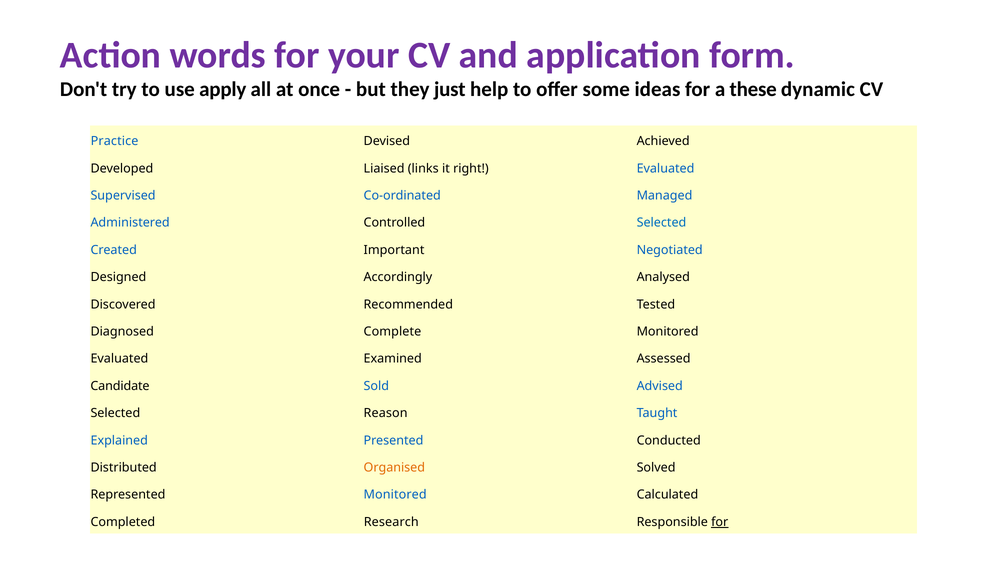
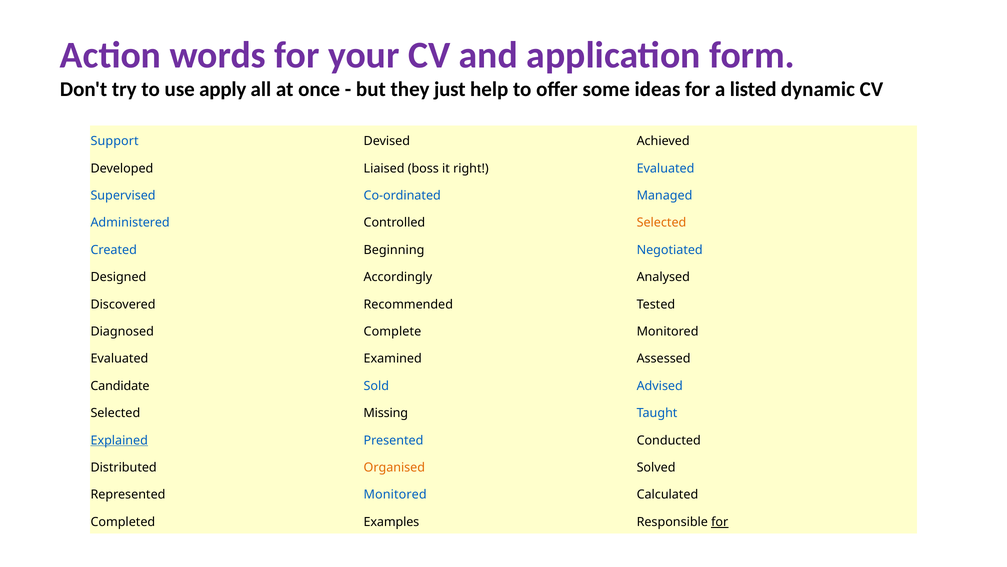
these: these -> listed
Practice: Practice -> Support
links: links -> boss
Selected at (661, 223) colour: blue -> orange
Important: Important -> Beginning
Reason: Reason -> Missing
Explained underline: none -> present
Research: Research -> Examples
